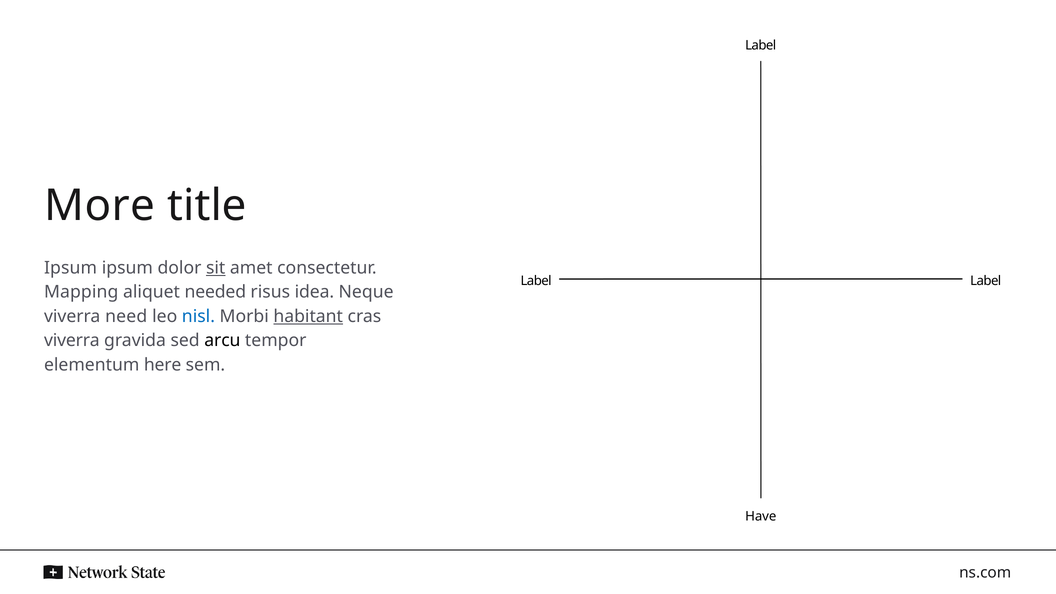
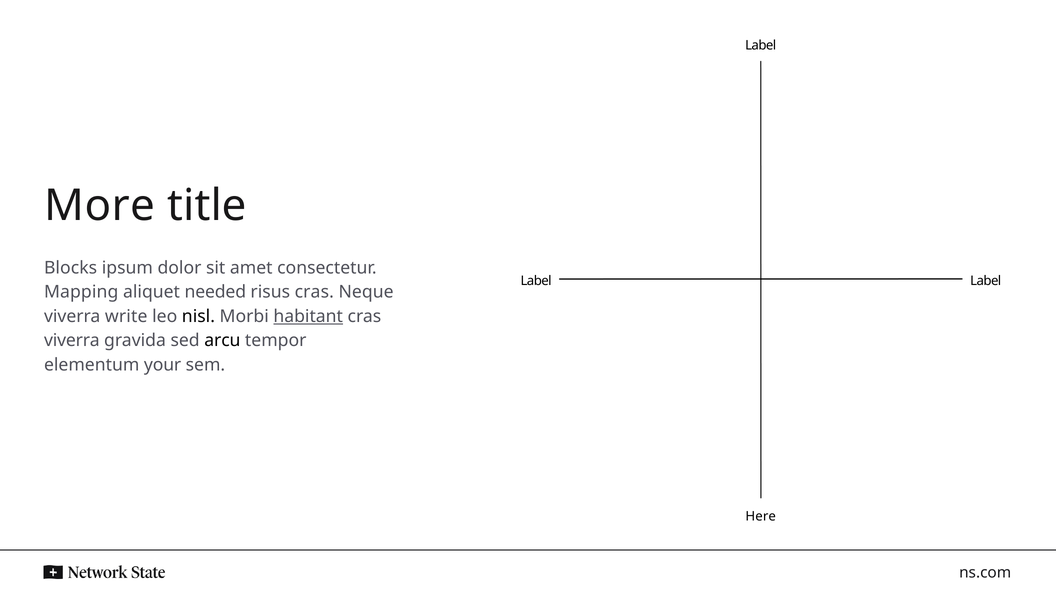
Ipsum at (71, 268): Ipsum -> Blocks
sit underline: present -> none
risus idea: idea -> cras
need: need -> write
nisl colour: blue -> black
here: here -> your
Have: Have -> Here
